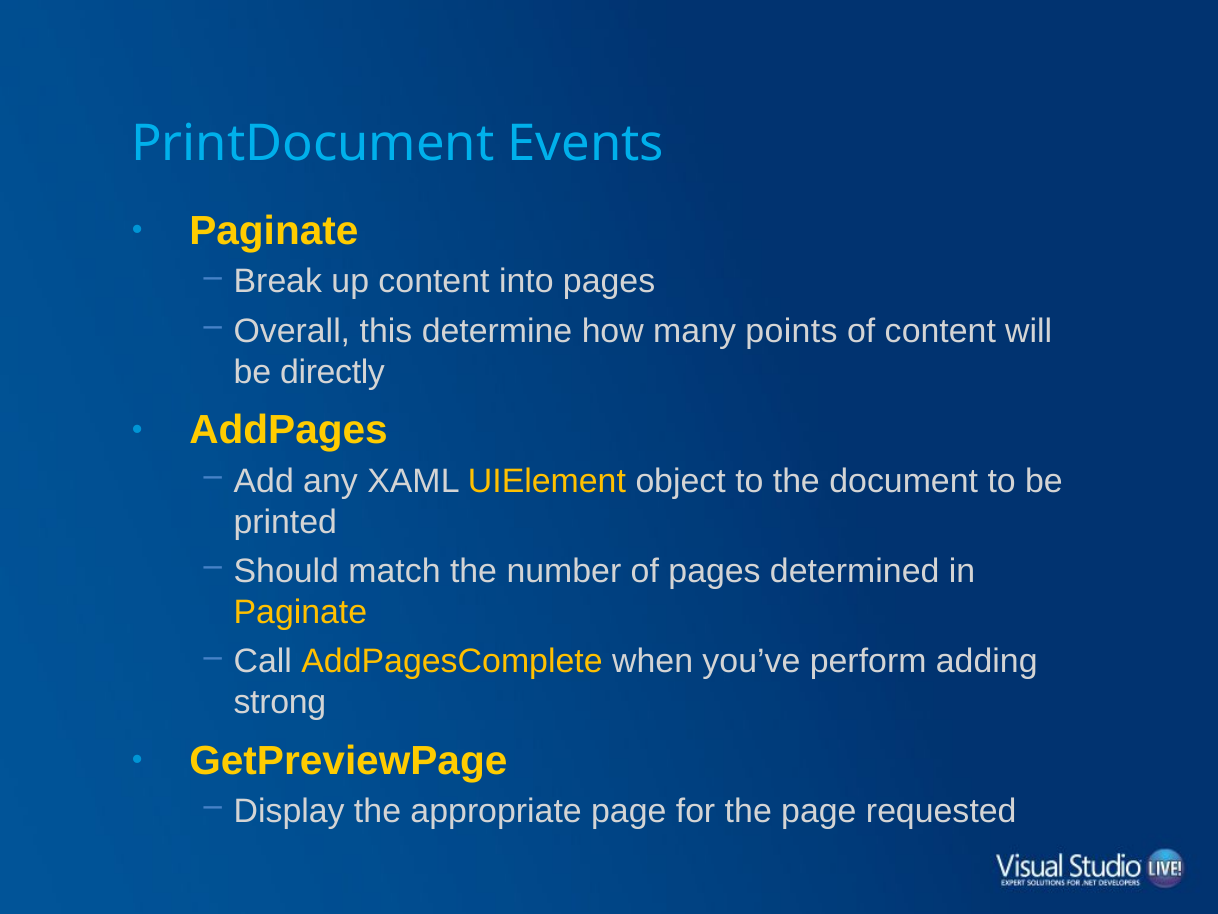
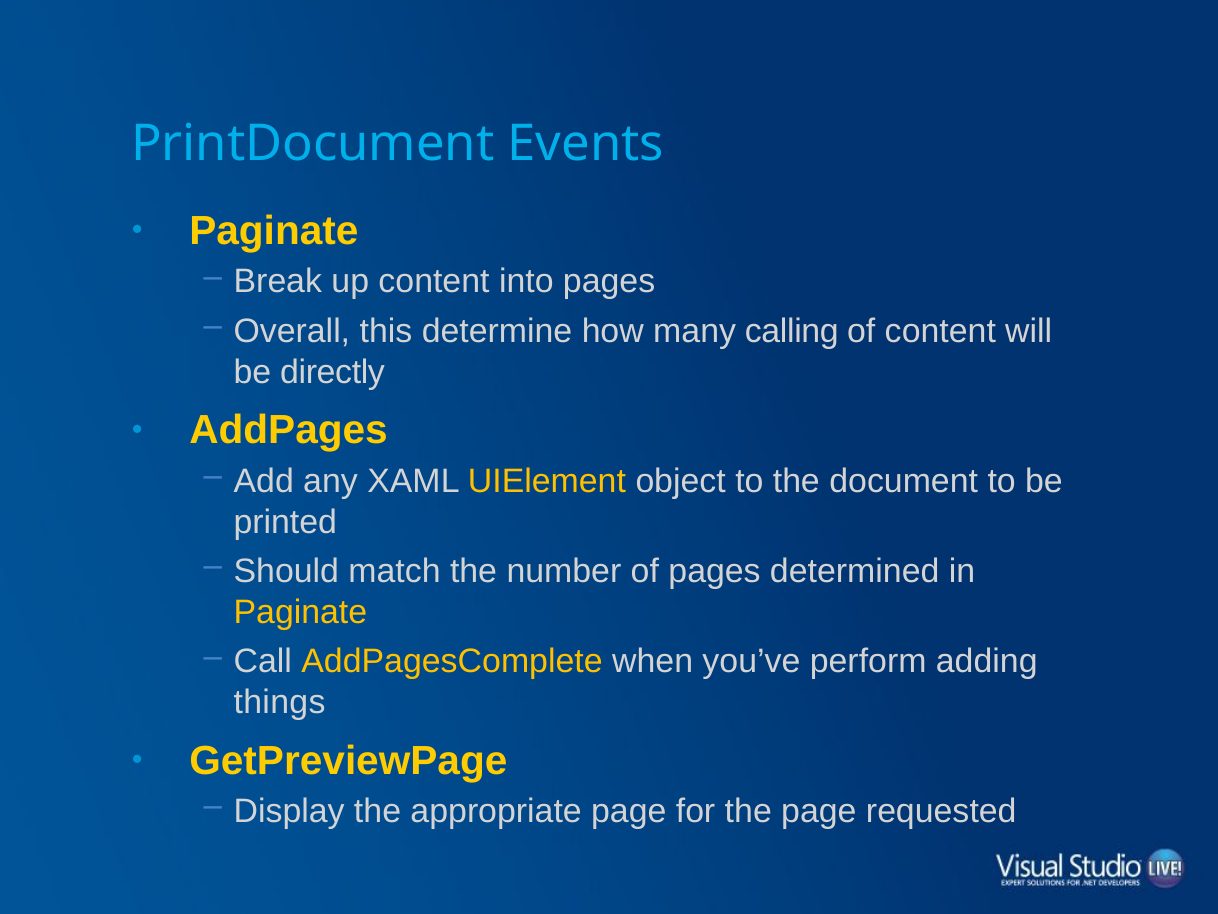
points: points -> calling
strong: strong -> things
